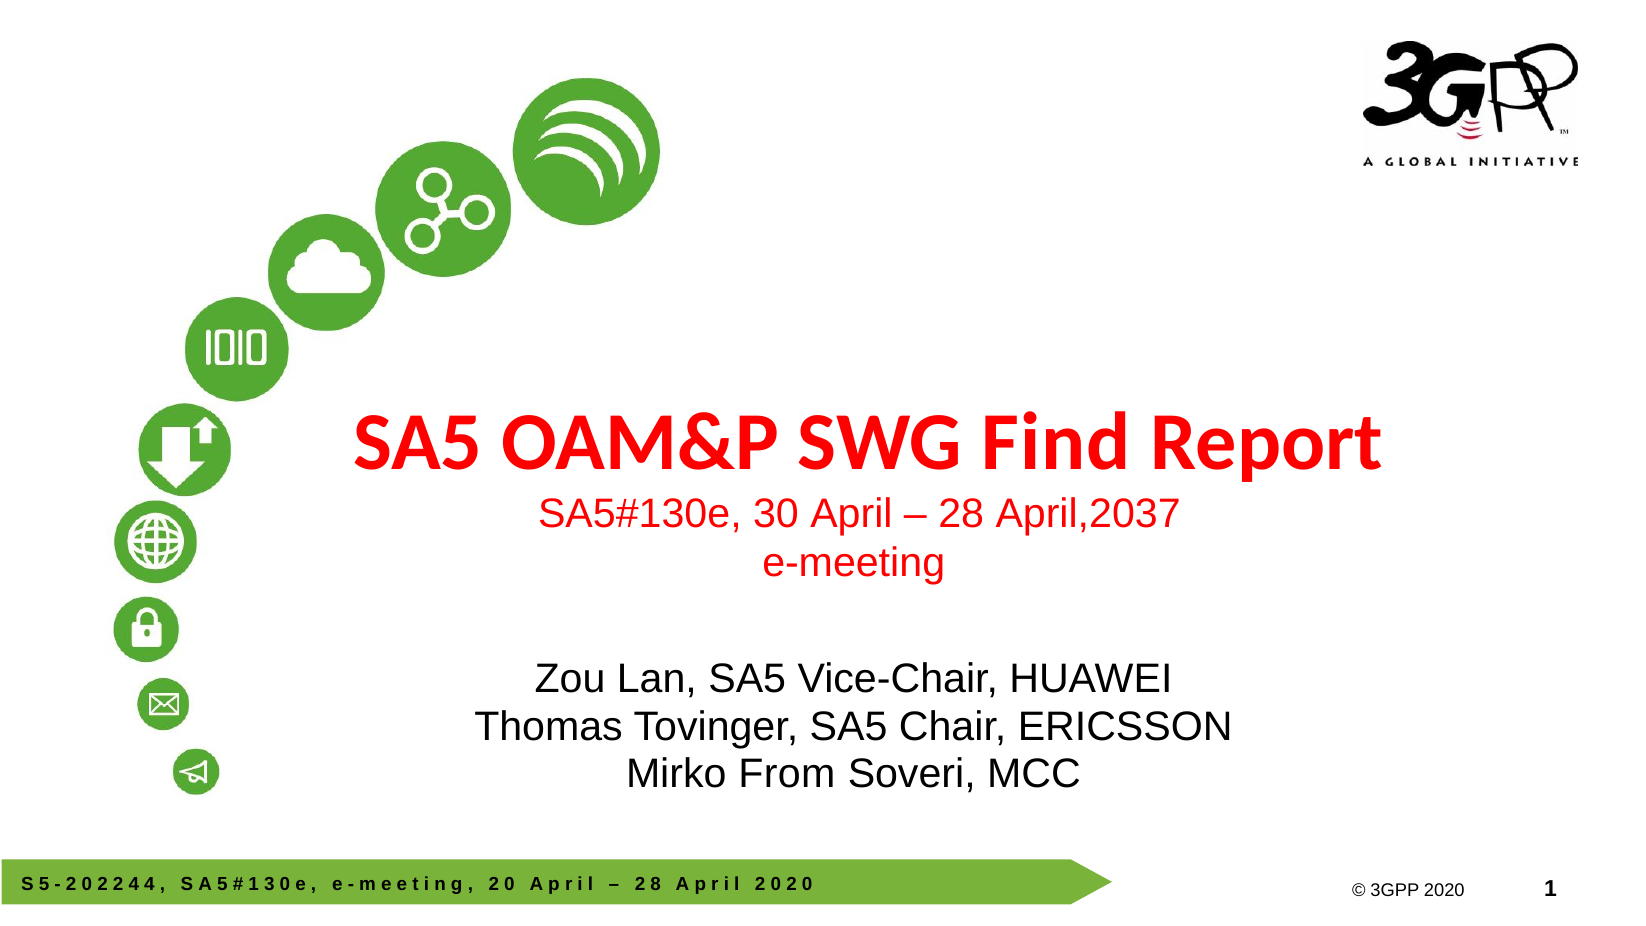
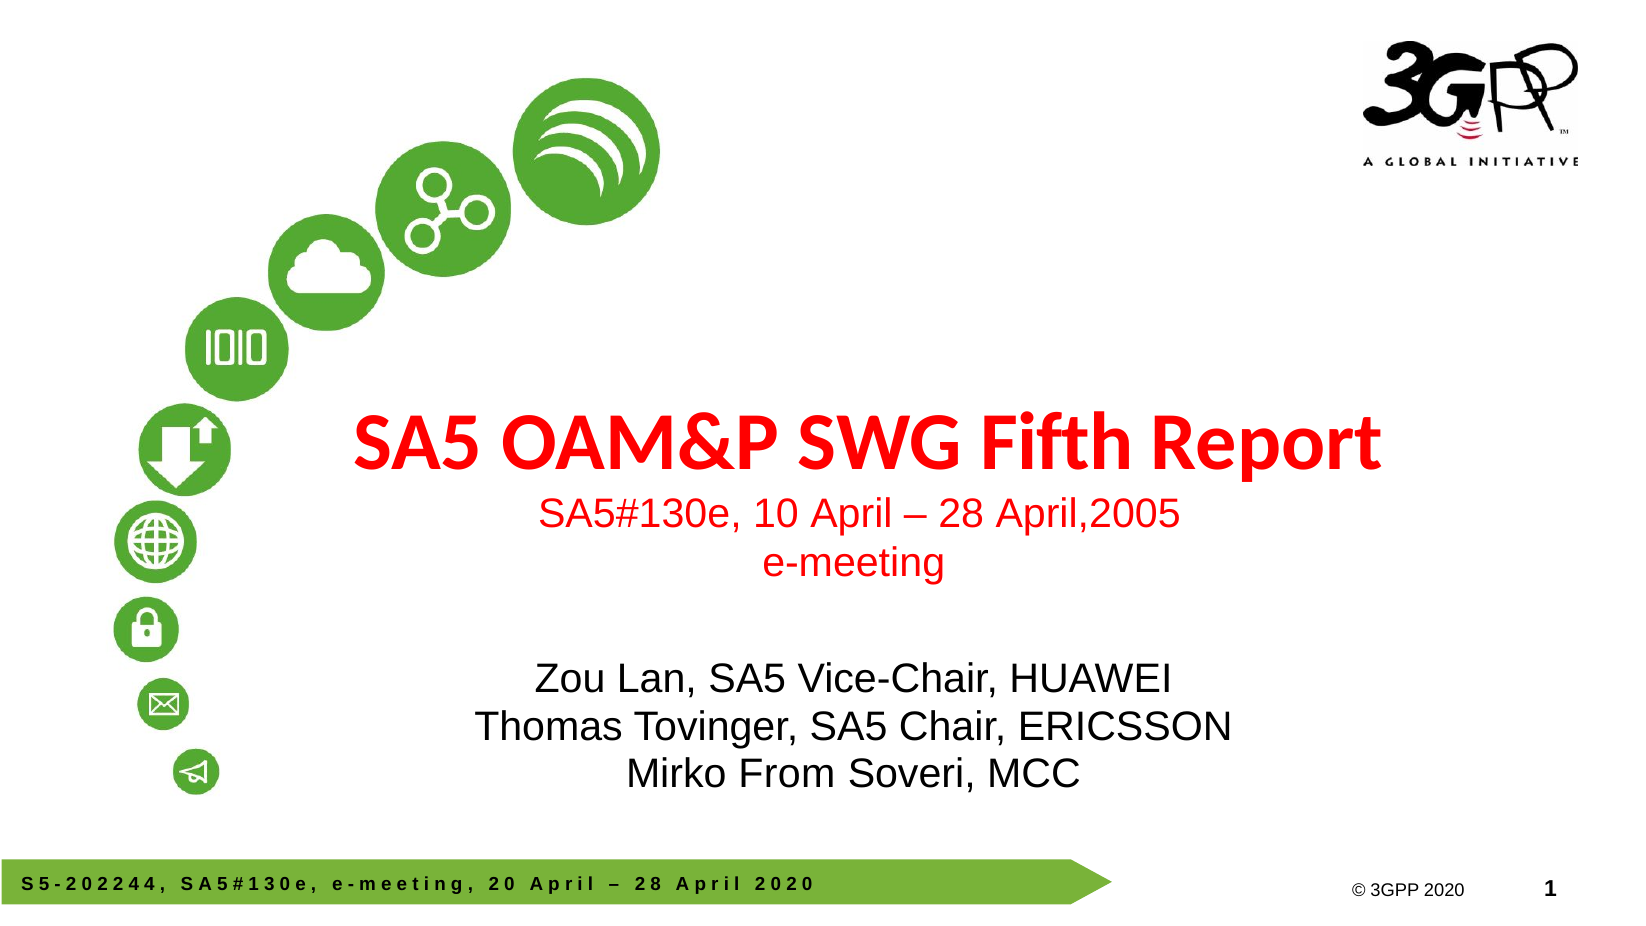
Find: Find -> Fifth
30: 30 -> 10
April,2037: April,2037 -> April,2005
